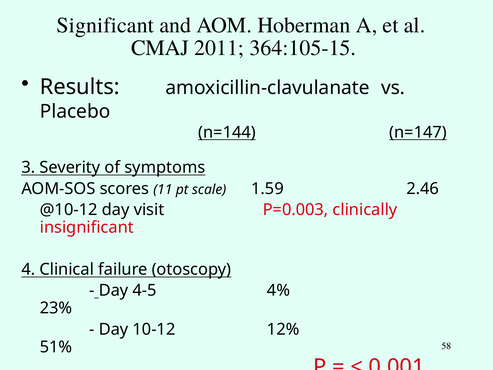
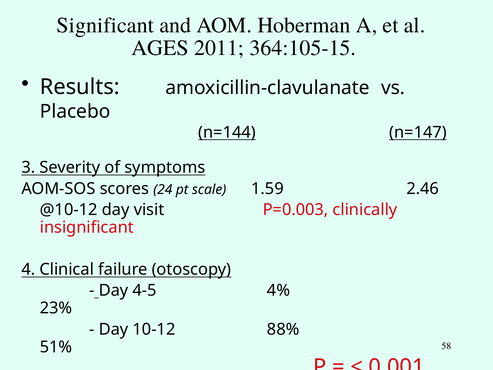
CMAJ: CMAJ -> AGES
11: 11 -> 24
12%: 12% -> 88%
